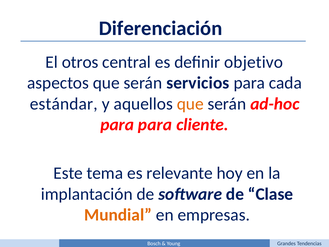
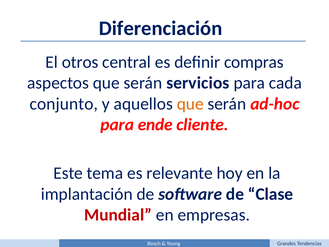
objetivo: objetivo -> compras
estándar: estándar -> conjunto
para para: para -> ende
Mundial colour: orange -> red
